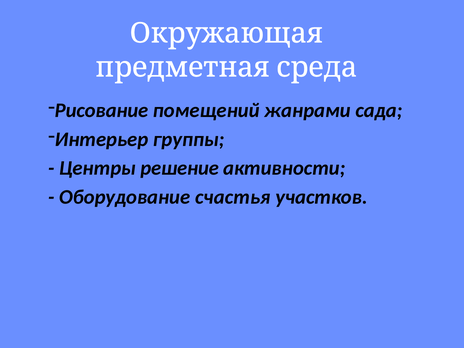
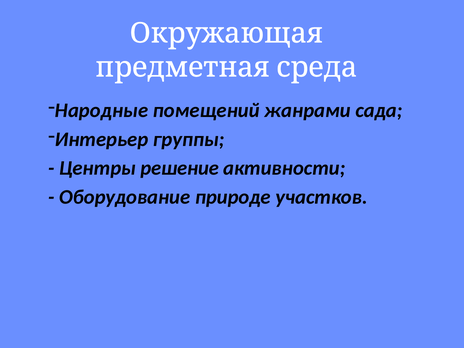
Рисование: Рисование -> Народные
счастья: счастья -> природе
